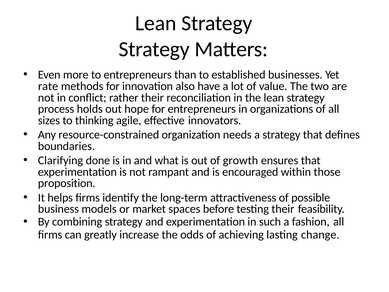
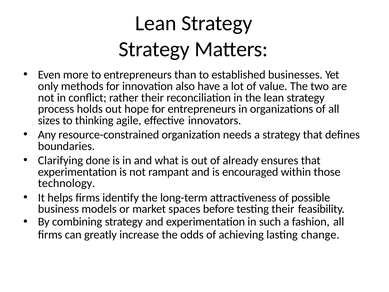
rate: rate -> only
growth: growth -> already
proposition: proposition -> technology
